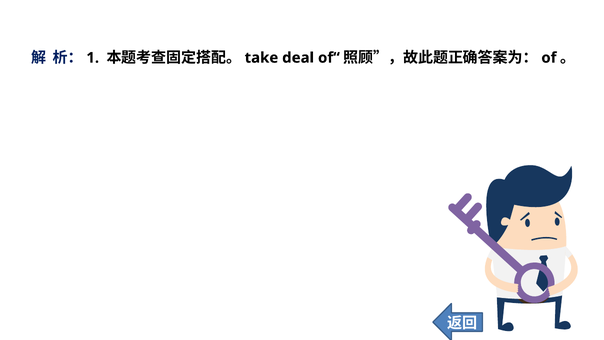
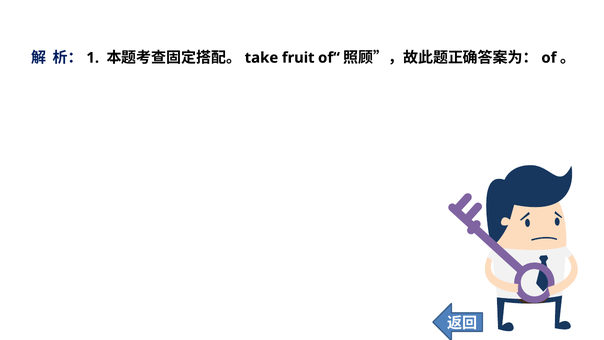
deal: deal -> fruit
